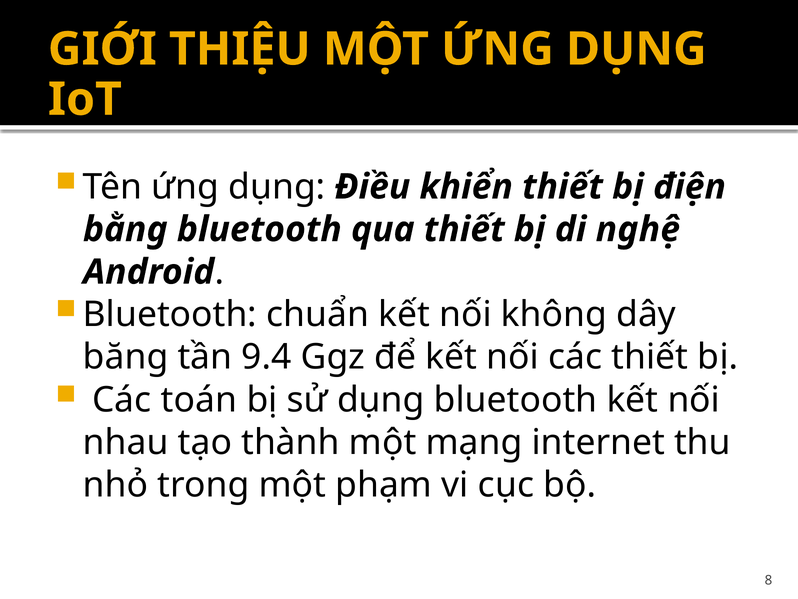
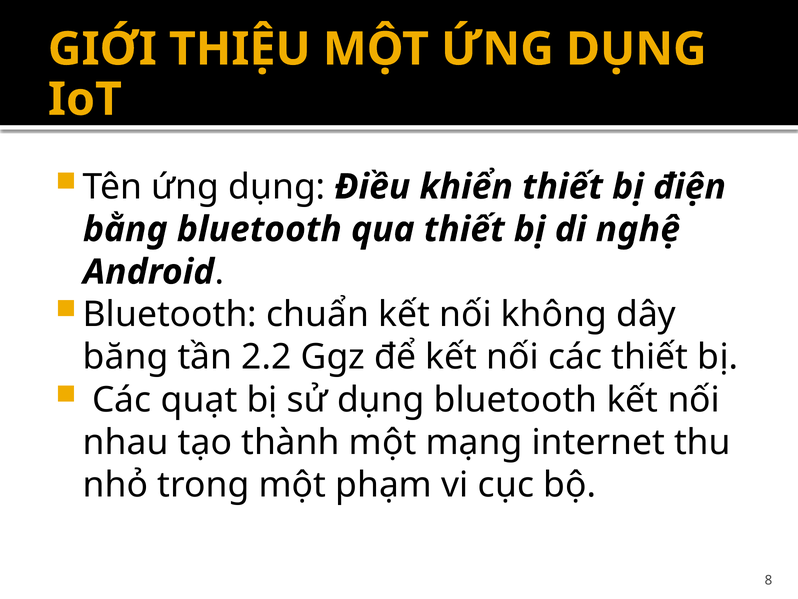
9.4: 9.4 -> 2.2
toán: toán -> quạt
